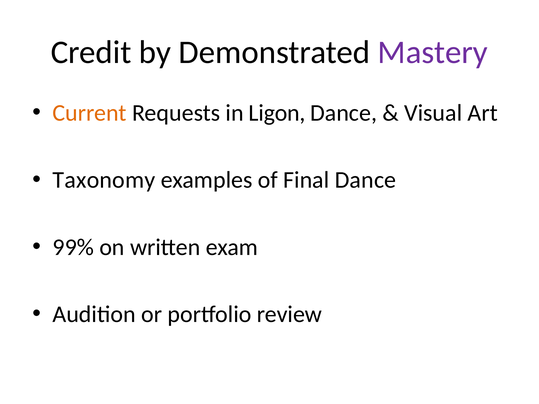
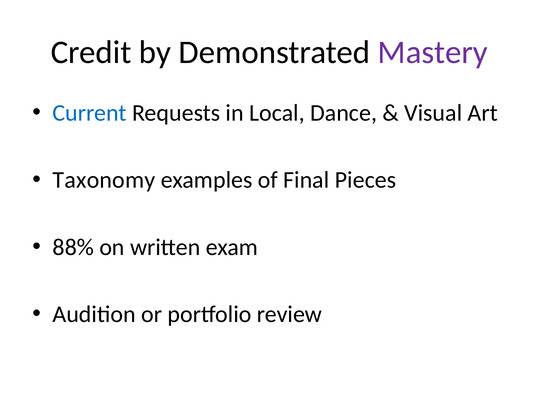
Current colour: orange -> blue
Ligon: Ligon -> Local
Final Dance: Dance -> Pieces
99%: 99% -> 88%
